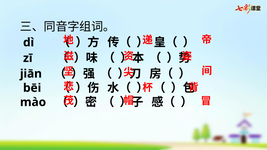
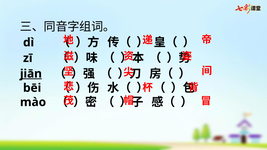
jiān underline: none -> present
